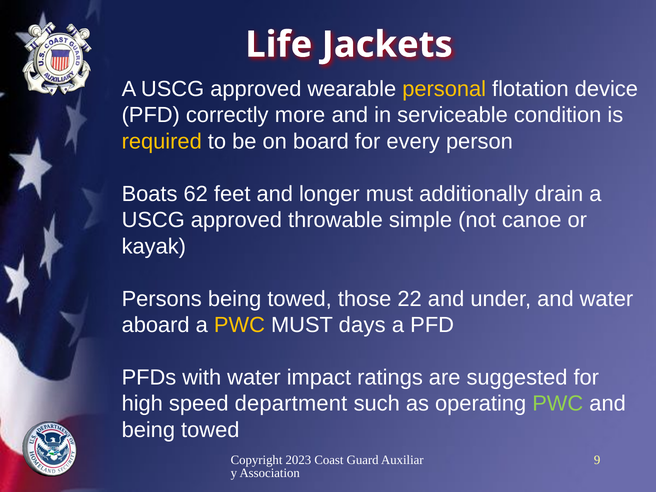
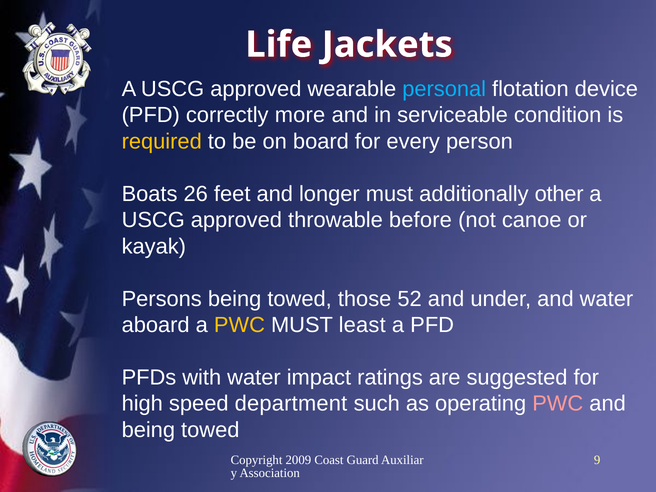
personal colour: yellow -> light blue
62: 62 -> 26
drain: drain -> other
simple: simple -> before
22: 22 -> 52
days: days -> least
PWC at (558, 404) colour: light green -> pink
2023: 2023 -> 2009
